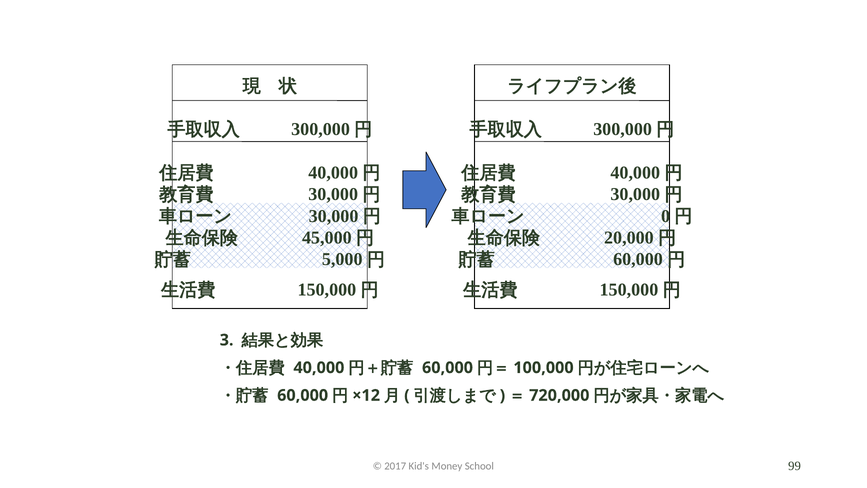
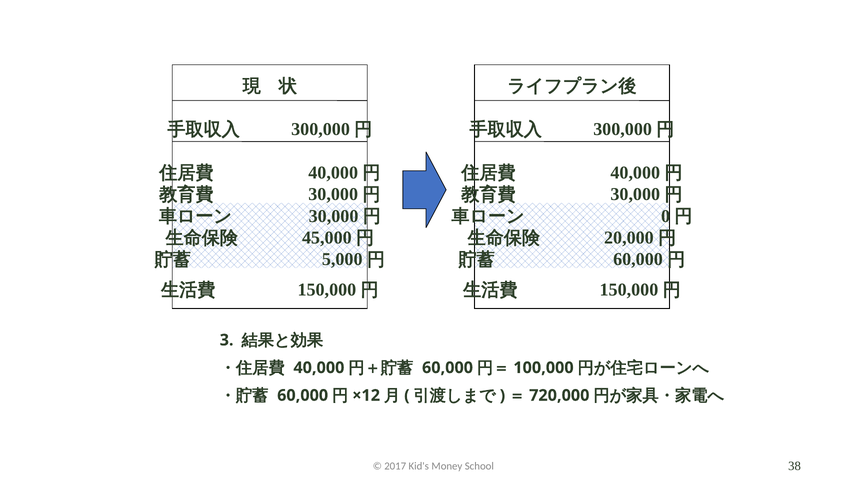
99: 99 -> 38
